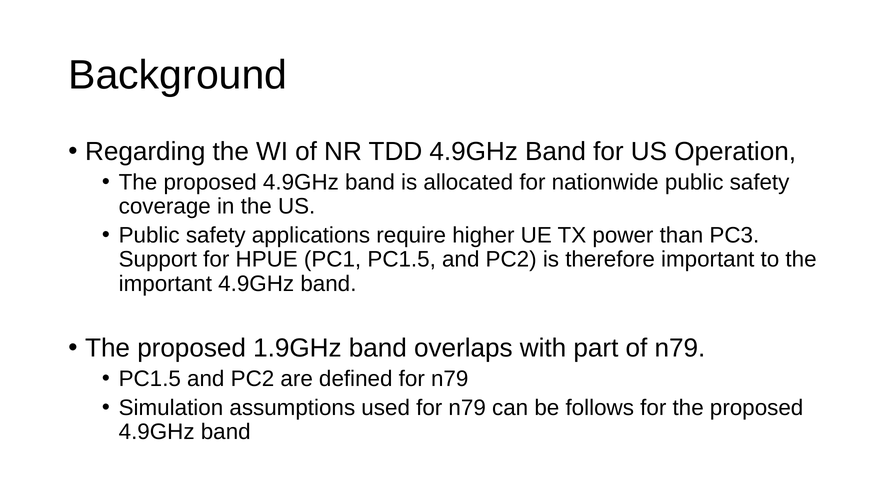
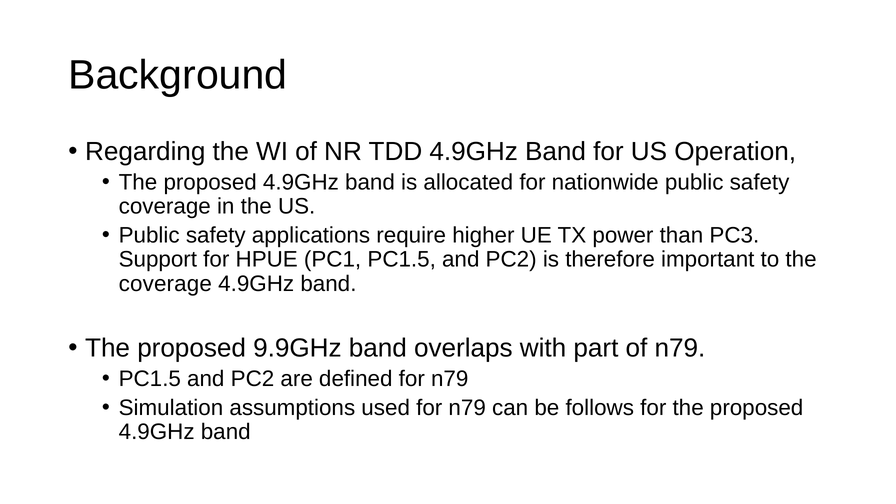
important at (165, 284): important -> coverage
1.9GHz: 1.9GHz -> 9.9GHz
